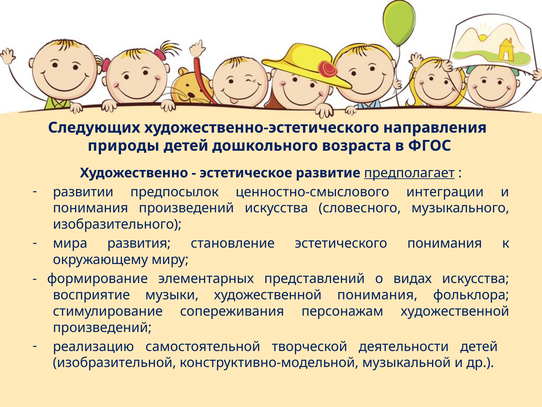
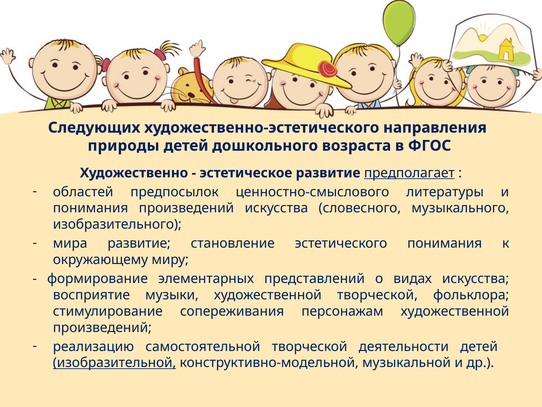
развитии: развитии -> областей
интеграции: интеграции -> литературы
мира развития: развития -> развитие
художественной понимания: понимания -> творческой
изобразительной underline: none -> present
